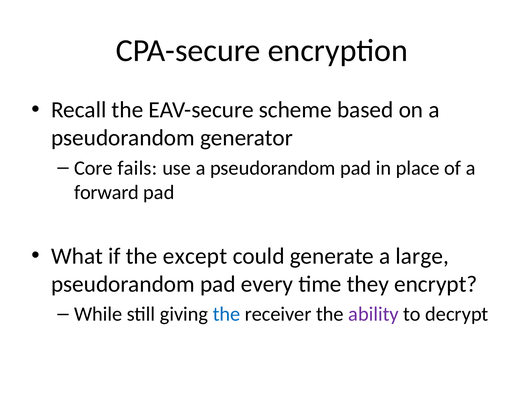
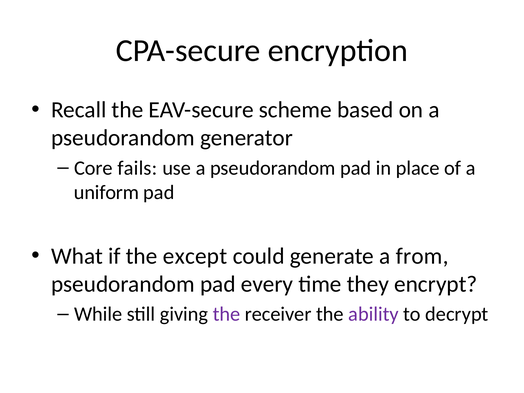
forward: forward -> uniform
large: large -> from
the at (227, 314) colour: blue -> purple
